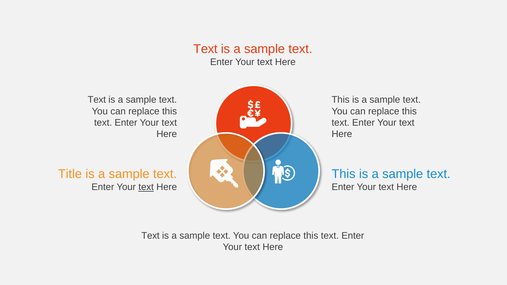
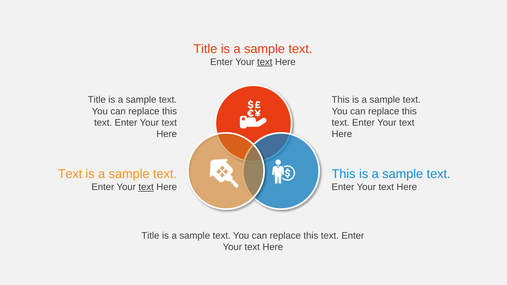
Text at (205, 49): Text -> Title
text at (265, 62) underline: none -> present
Text at (97, 100): Text -> Title
Title at (70, 174): Title -> Text
Text at (150, 236): Text -> Title
